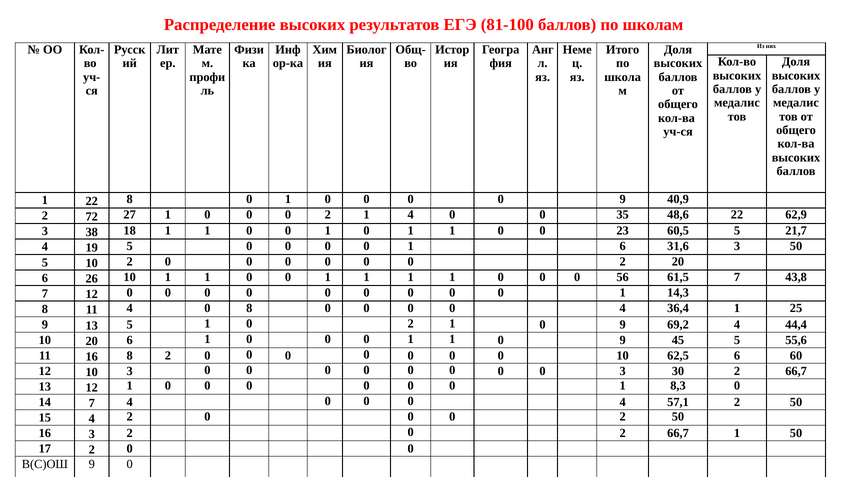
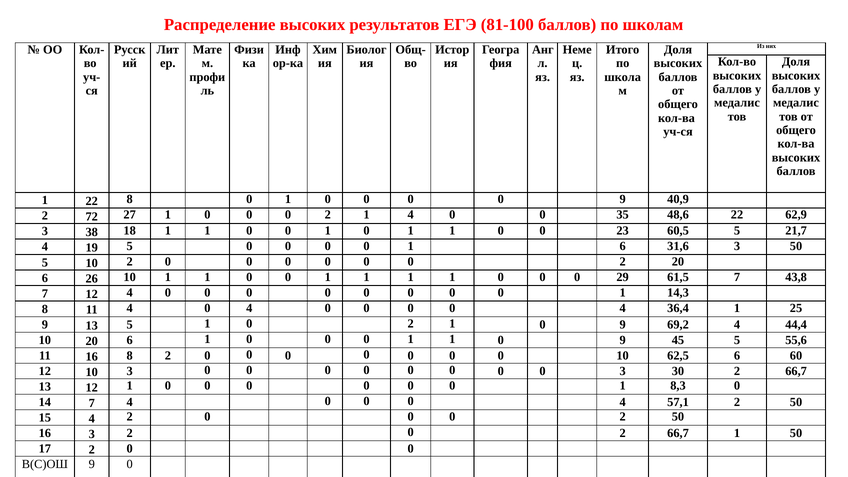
56: 56 -> 29
12 0: 0 -> 4
4 0 8: 8 -> 4
